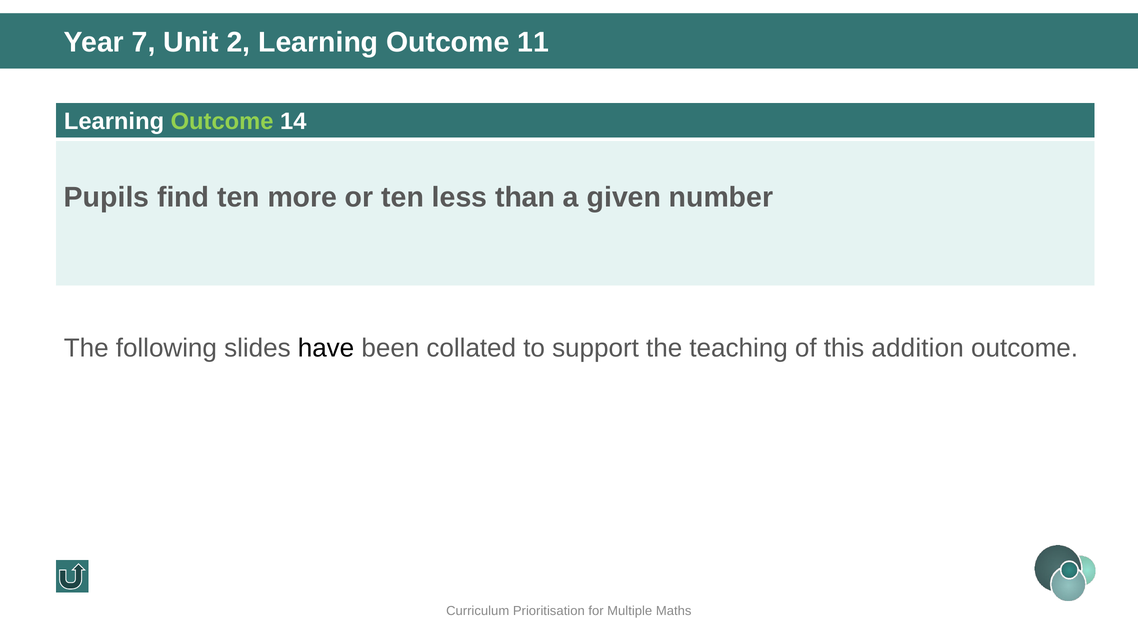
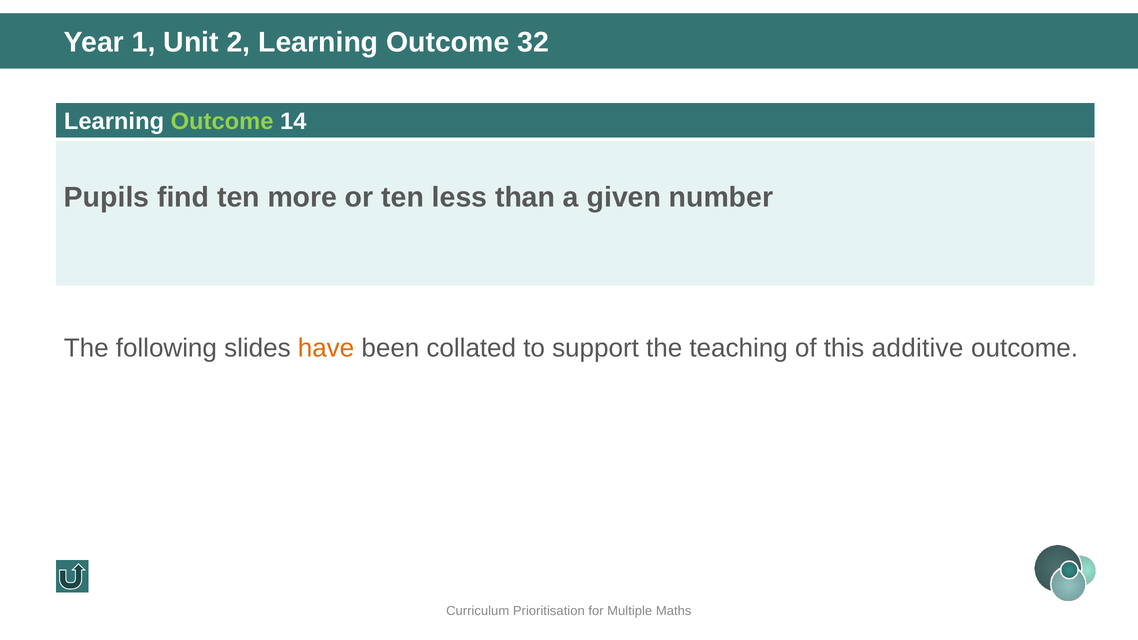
7: 7 -> 1
11: 11 -> 32
have colour: black -> orange
addition: addition -> additive
